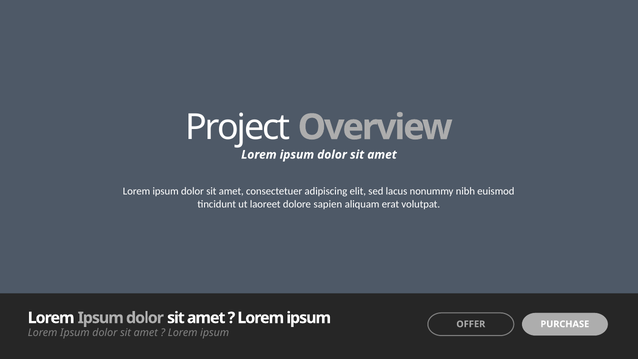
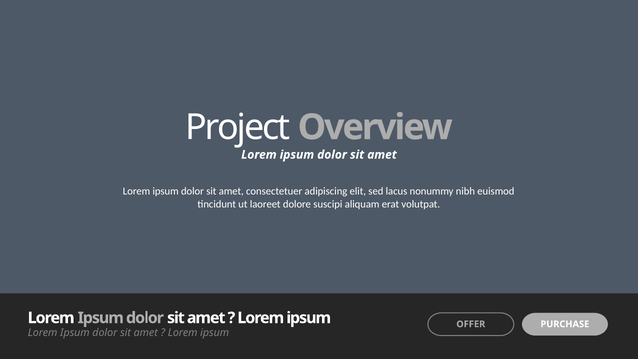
sapien: sapien -> suscipi
